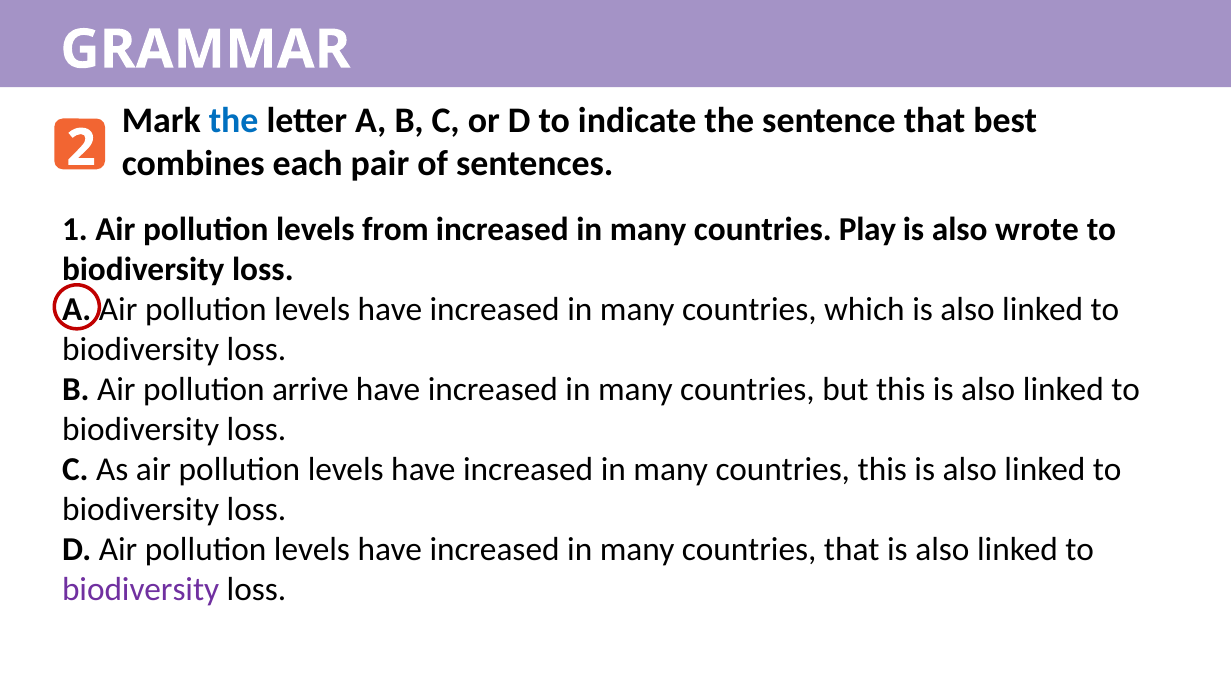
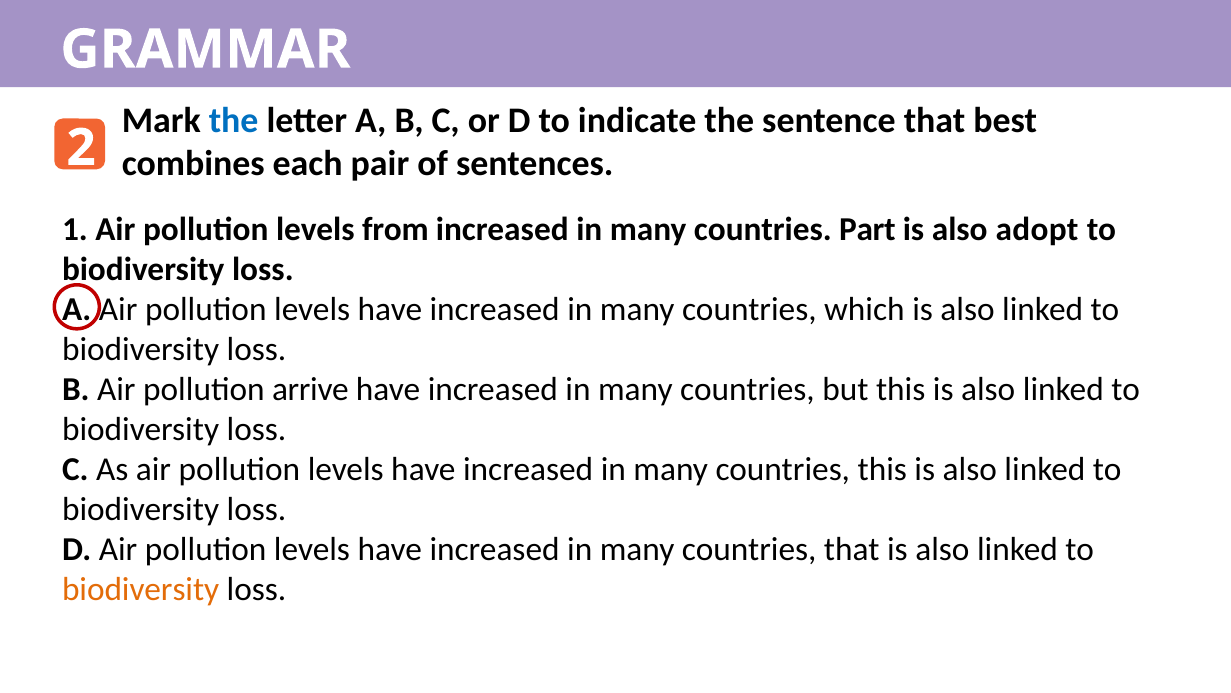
Play: Play -> Part
wrote: wrote -> adopt
biodiversity at (141, 589) colour: purple -> orange
